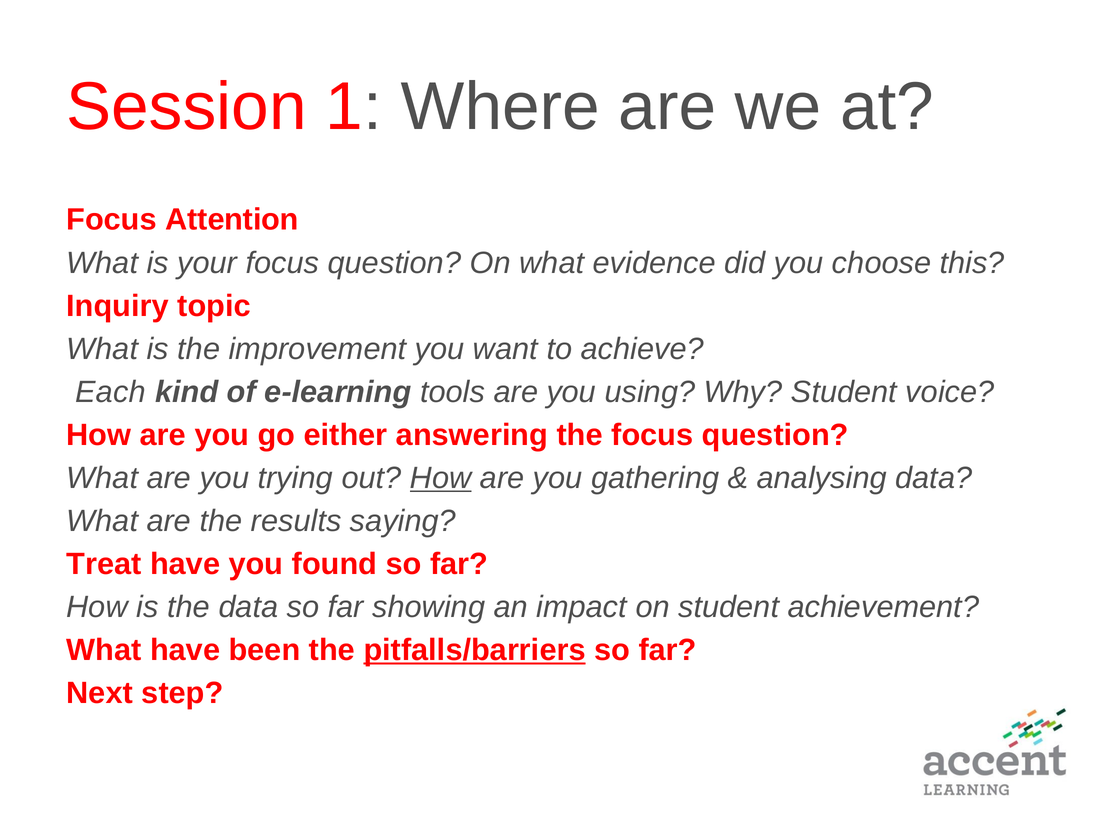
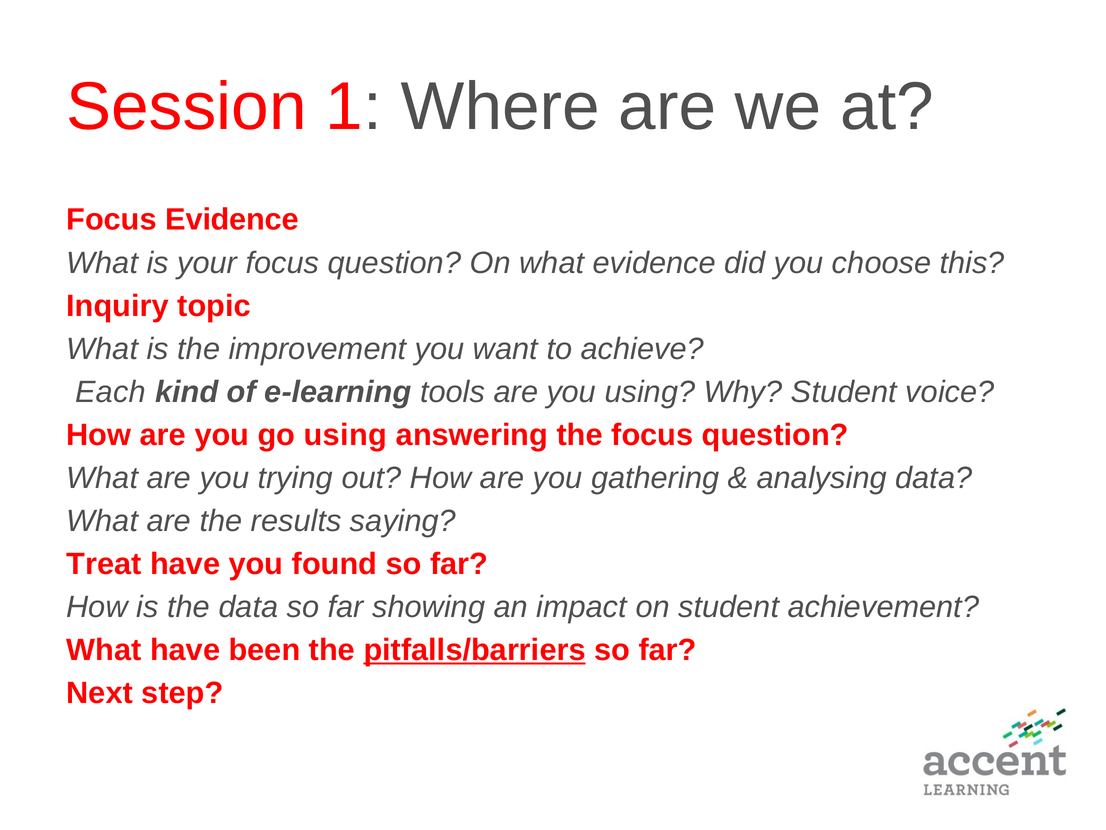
Focus Attention: Attention -> Evidence
go either: either -> using
How at (441, 478) underline: present -> none
